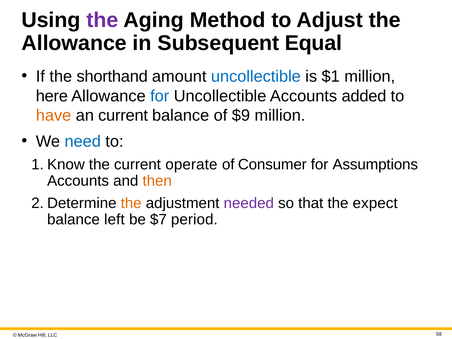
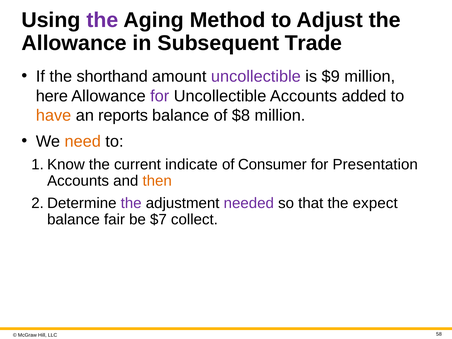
Equal: Equal -> Trade
uncollectible at (256, 76) colour: blue -> purple
$1: $1 -> $9
for at (160, 96) colour: blue -> purple
an current: current -> reports
$9: $9 -> $8
need colour: blue -> orange
operate: operate -> indicate
Assumptions: Assumptions -> Presentation
the at (131, 203) colour: orange -> purple
left: left -> fair
period: period -> collect
